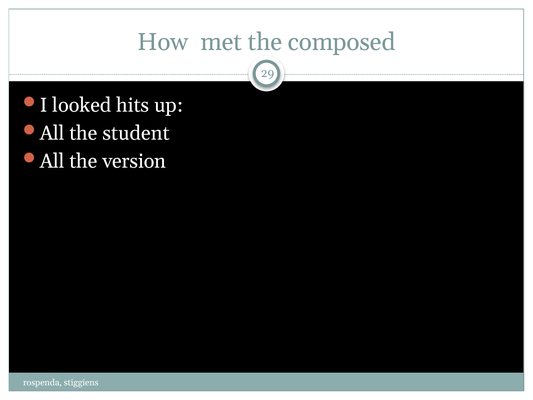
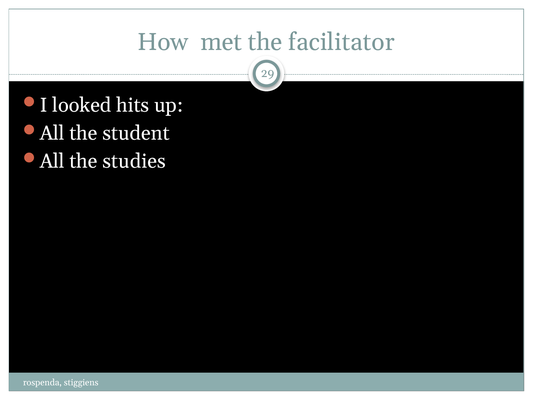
composed: composed -> facilitator
version: version -> studies
